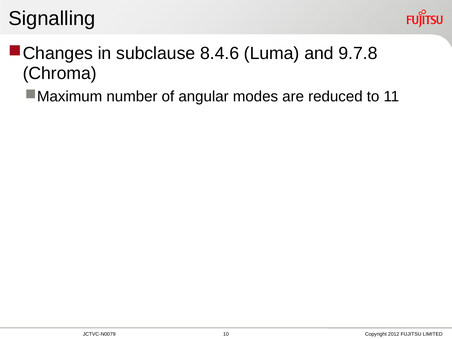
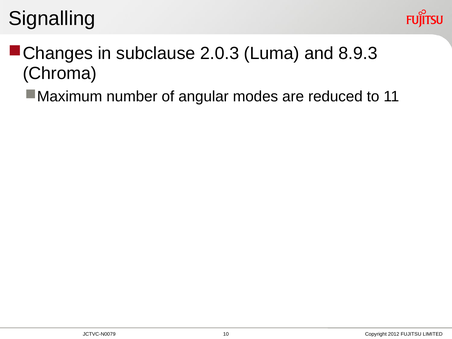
8.4.6: 8.4.6 -> 2.0.3
9.7.8: 9.7.8 -> 8.9.3
